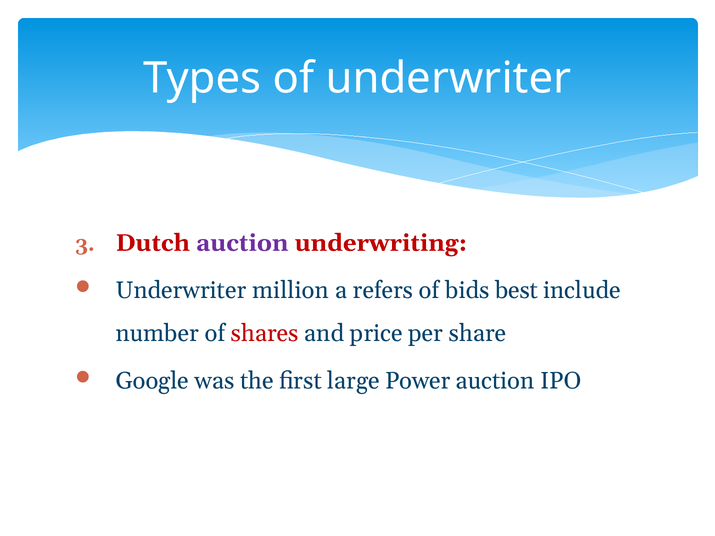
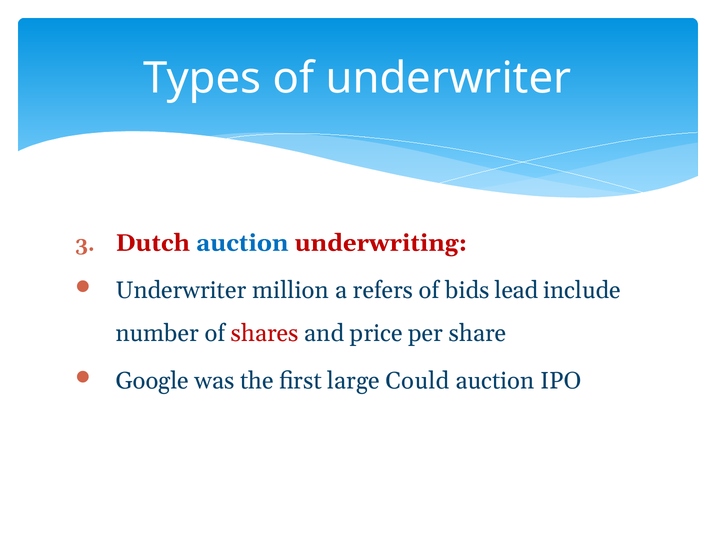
auction at (242, 243) colour: purple -> blue
best: best -> lead
Power: Power -> Could
